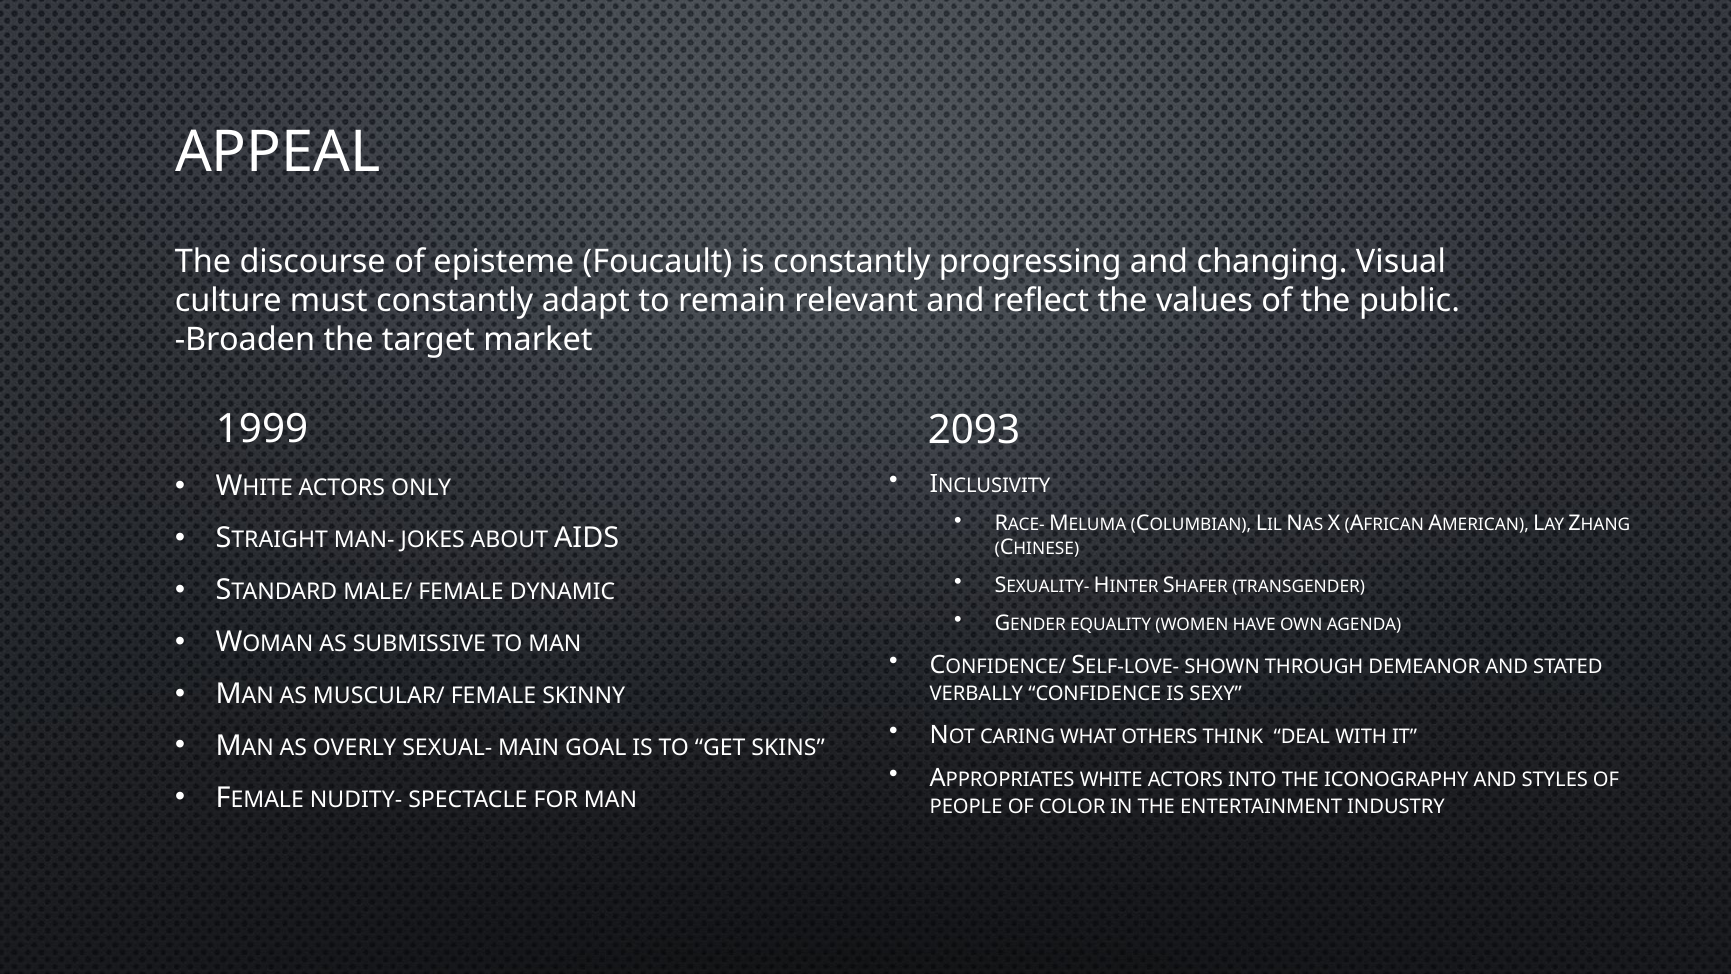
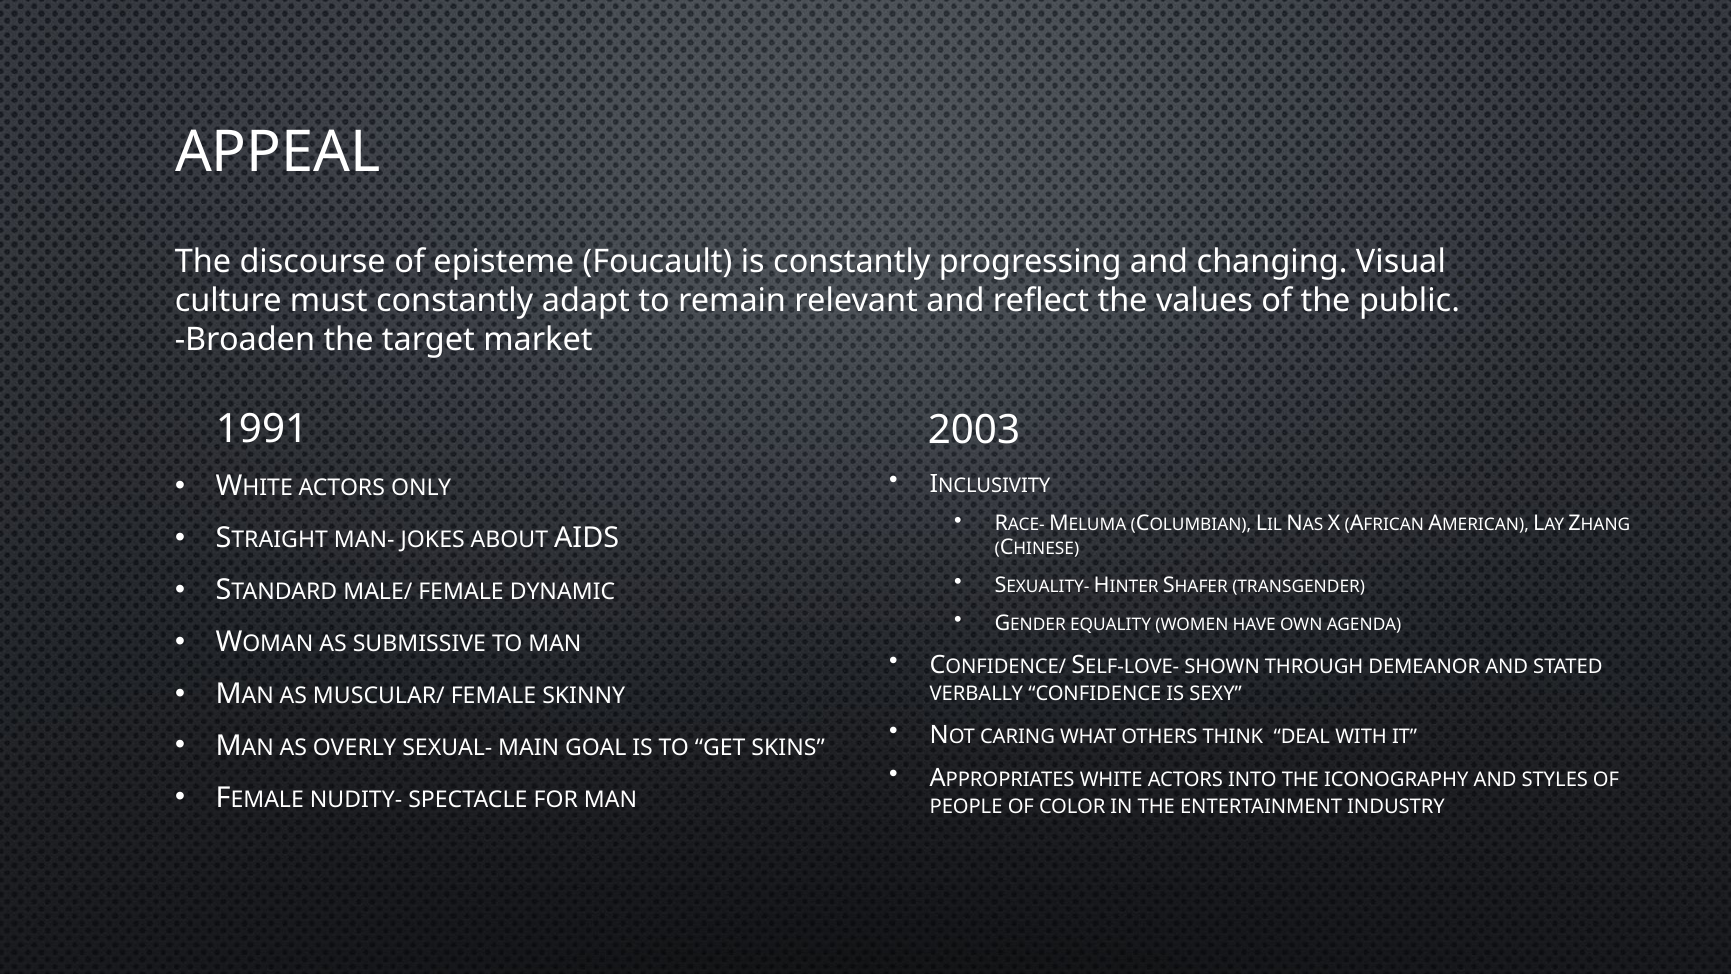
1999: 1999 -> 1991
2093: 2093 -> 2003
